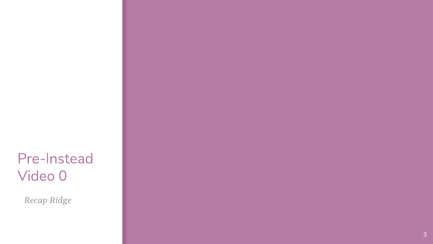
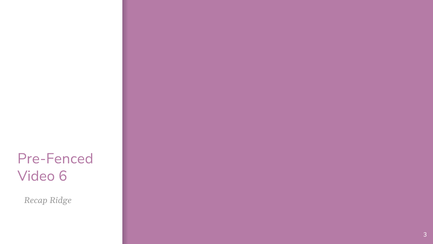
Pre-Instead: Pre-Instead -> Pre-Fenced
0: 0 -> 6
